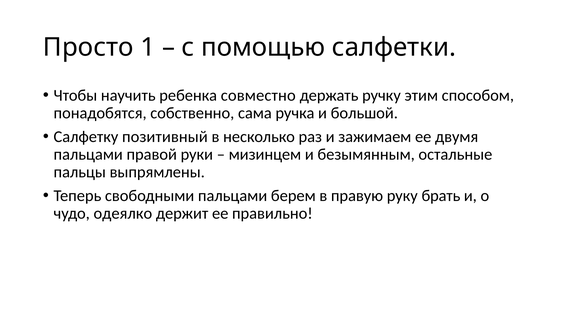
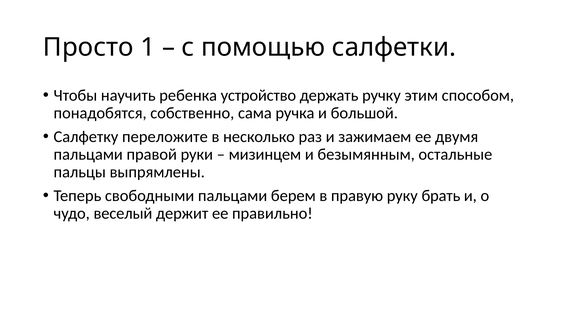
совместно: совместно -> устройство
позитивный: позитивный -> переложите
одеялко: одеялко -> веселый
